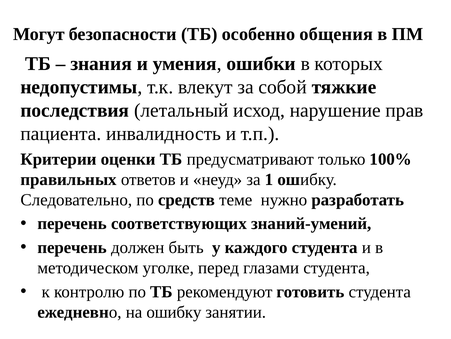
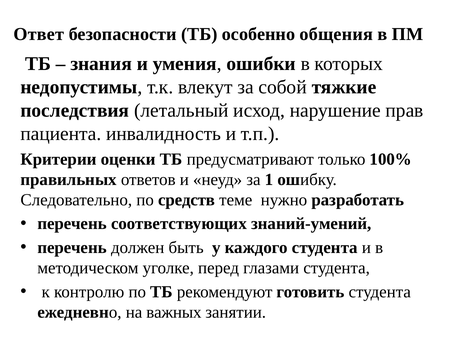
Могут: Могут -> Ответ
на ошибку: ошибку -> важных
